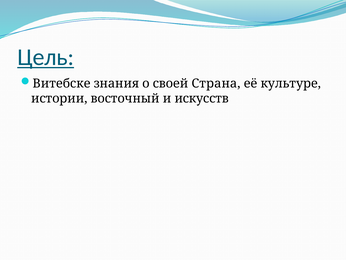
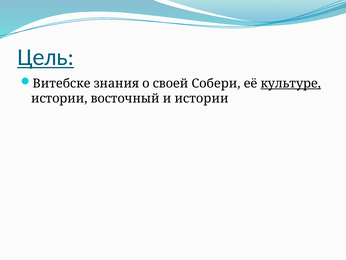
Страна: Страна -> Собери
культуре underline: none -> present
и искусств: искусств -> истории
